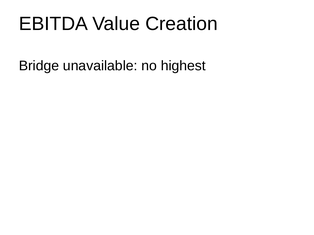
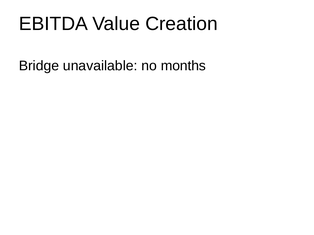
highest: highest -> months
